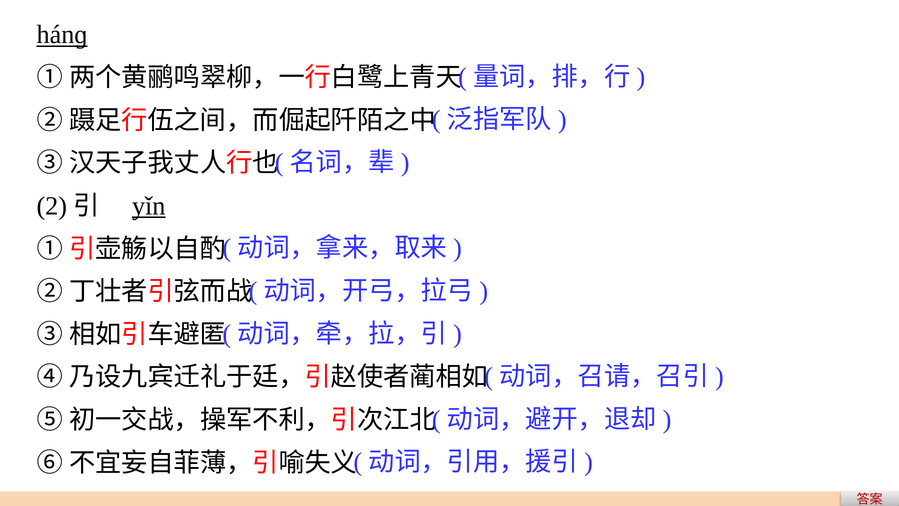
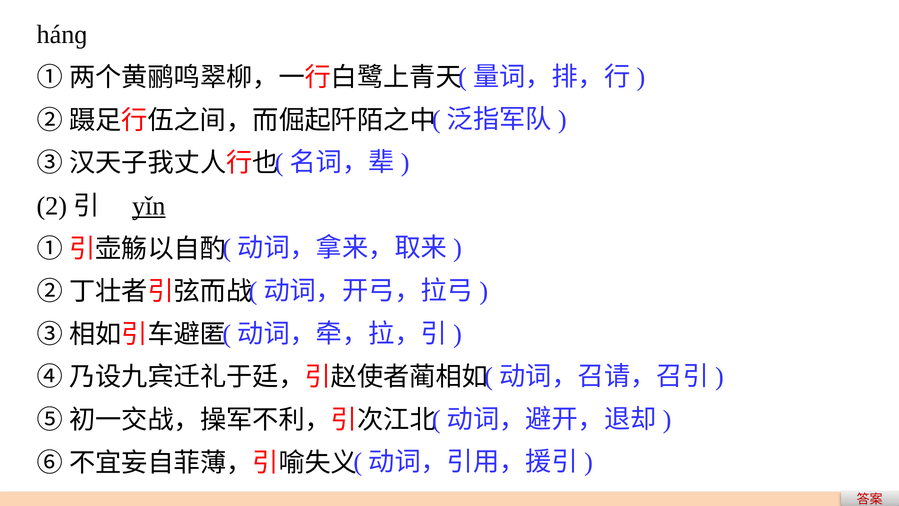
hánɡ underline: present -> none
